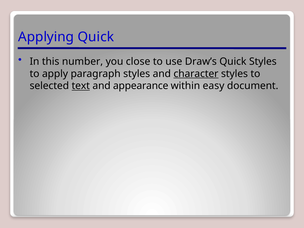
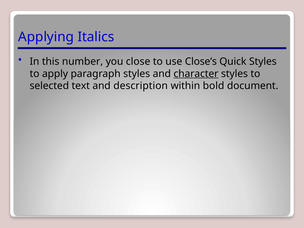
Applying Quick: Quick -> Italics
Draw’s: Draw’s -> Close’s
text underline: present -> none
appearance: appearance -> description
easy: easy -> bold
